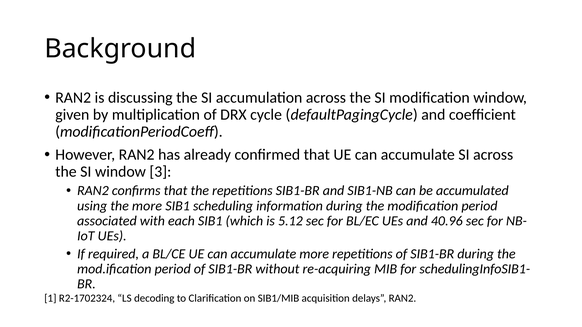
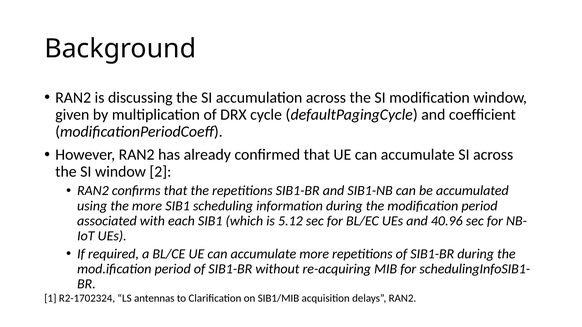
3: 3 -> 2
decoding: decoding -> antennas
